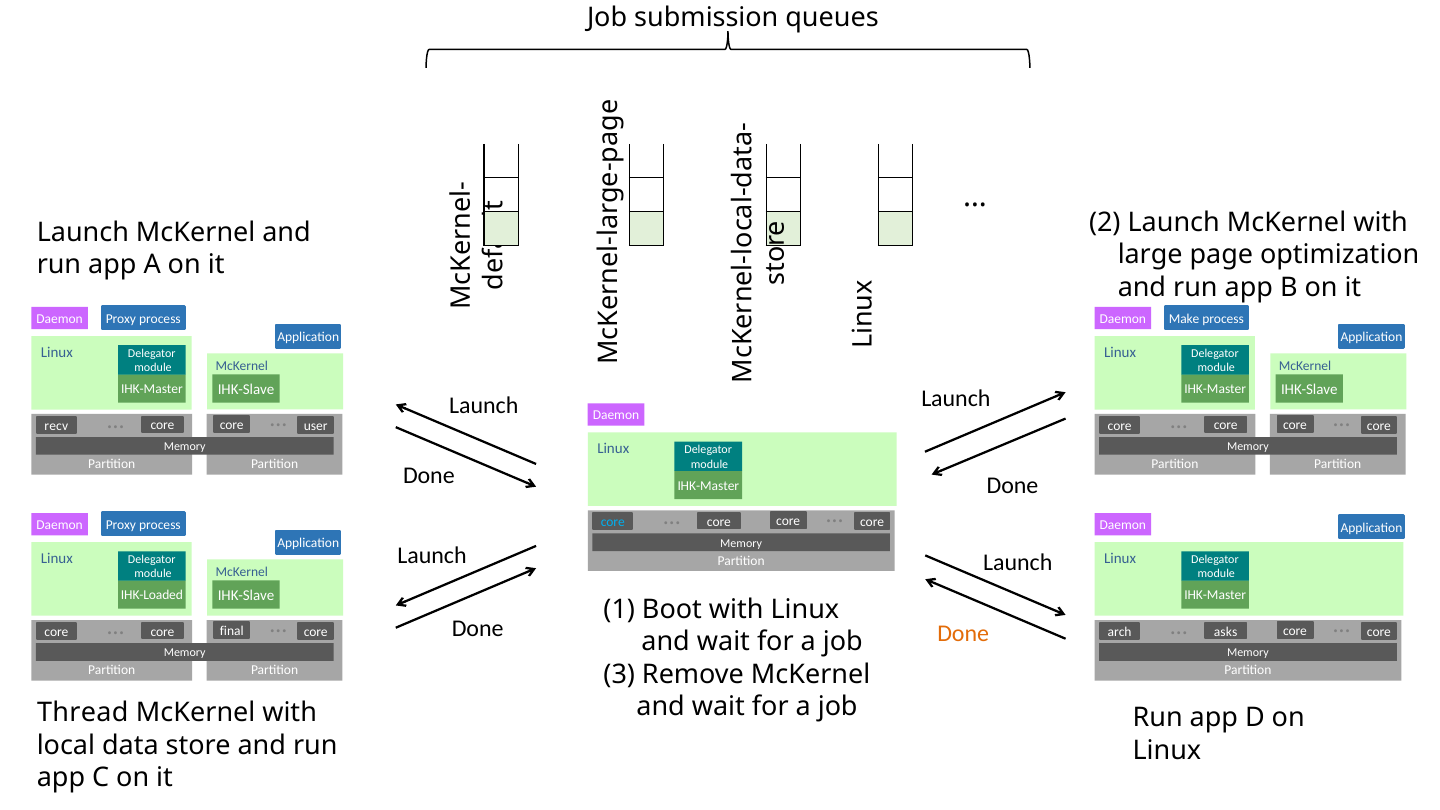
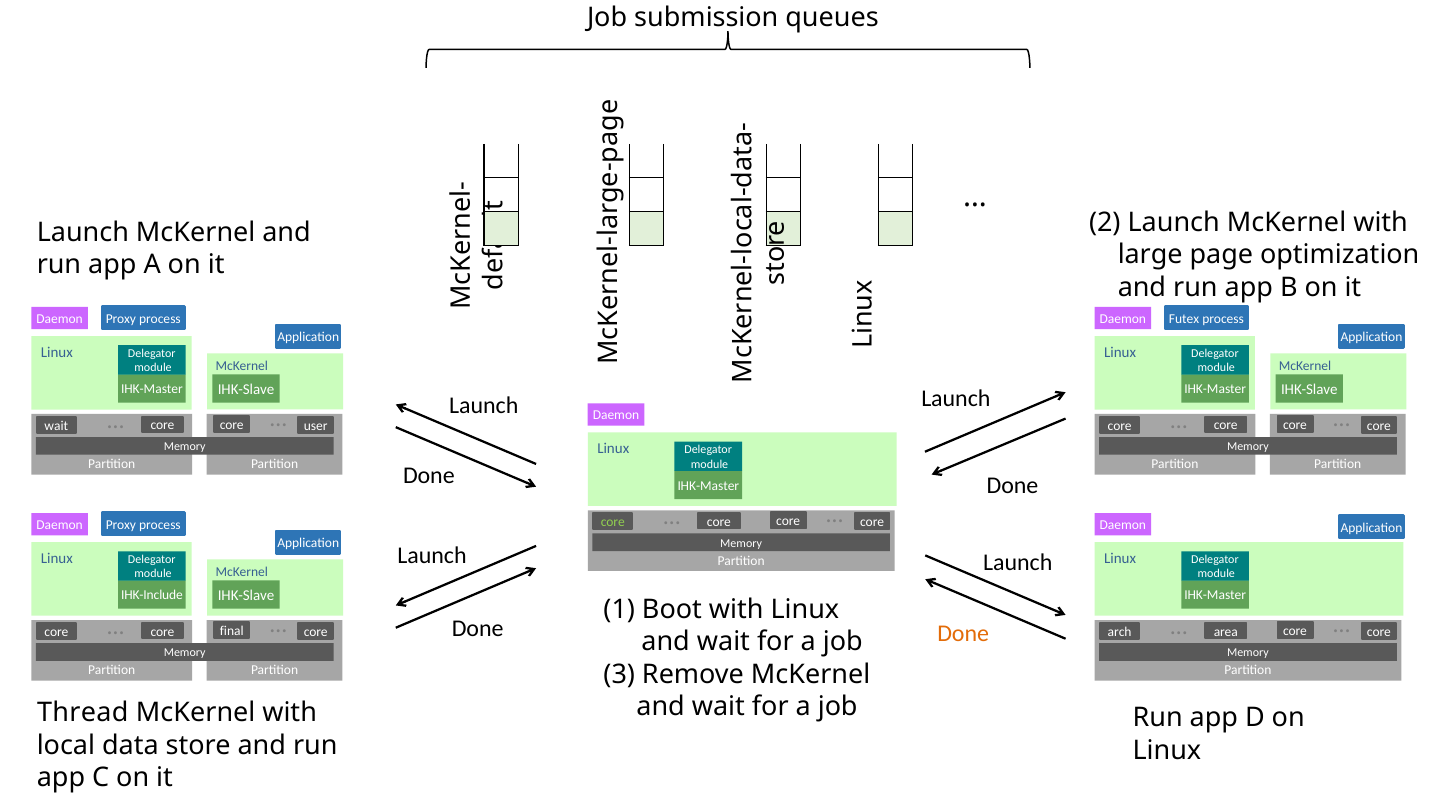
Make: Make -> Futex
recv at (56, 426): recv -> wait
core at (613, 522) colour: light blue -> light green
IHK-Loaded: IHK-Loaded -> IHK-Include
asks: asks -> area
